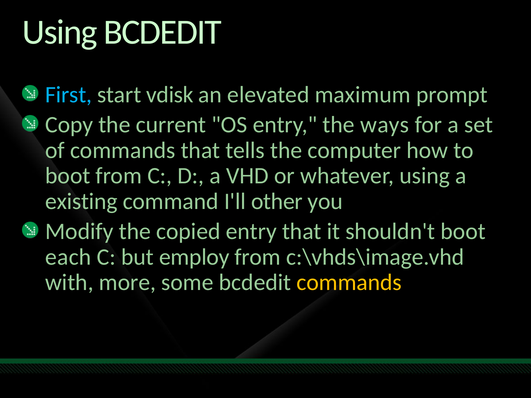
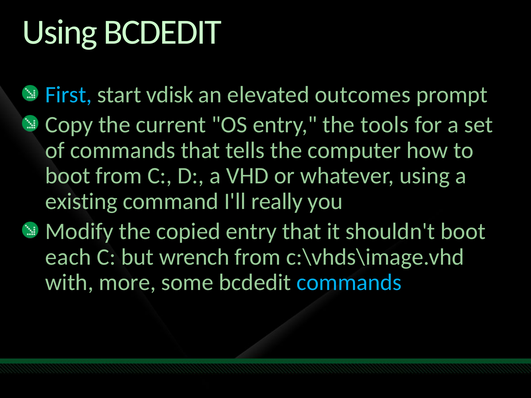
maximum: maximum -> outcomes
ways: ways -> tools
other: other -> really
employ: employ -> wrench
commands at (349, 283) colour: yellow -> light blue
